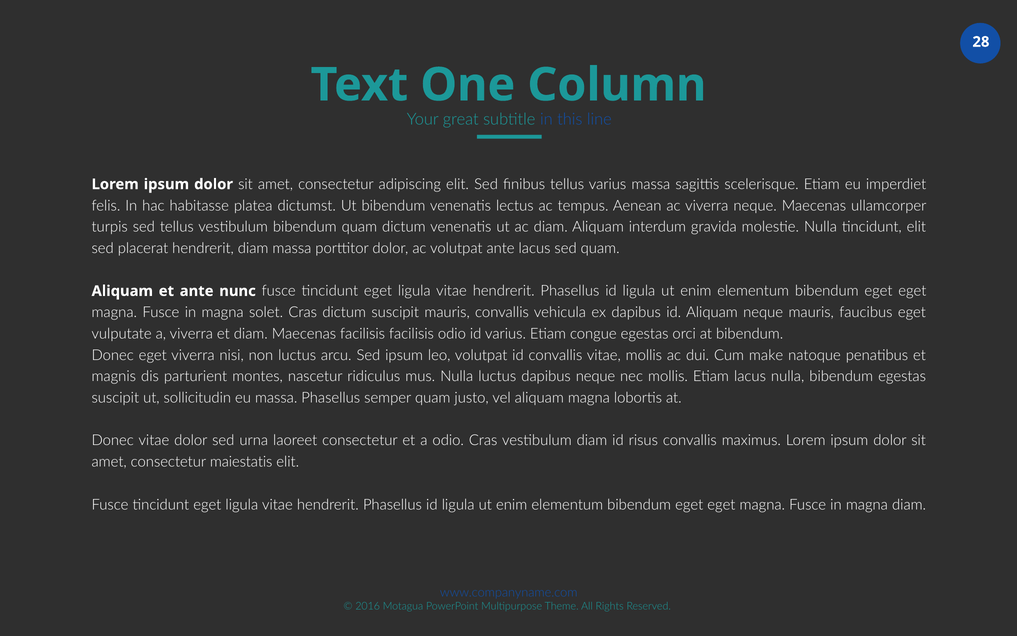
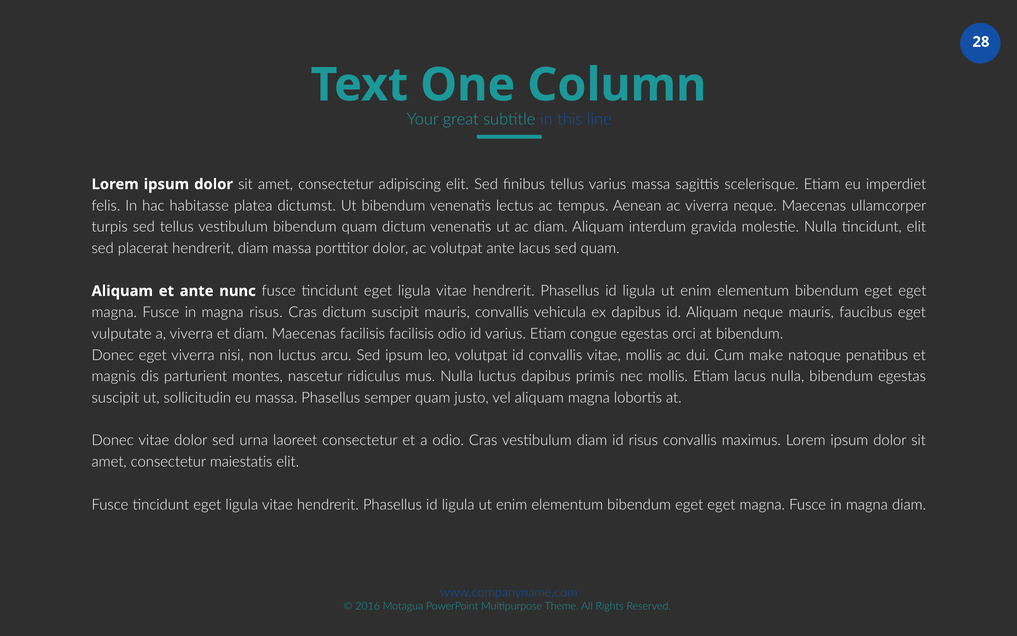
magna solet: solet -> risus
dapibus neque: neque -> primis
